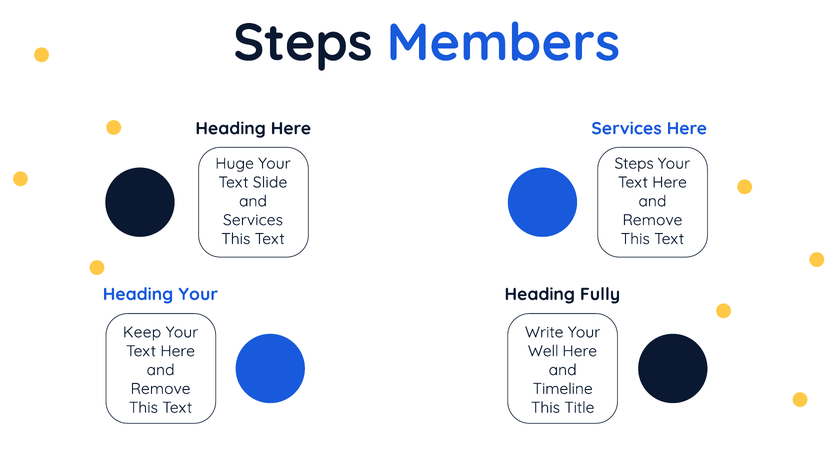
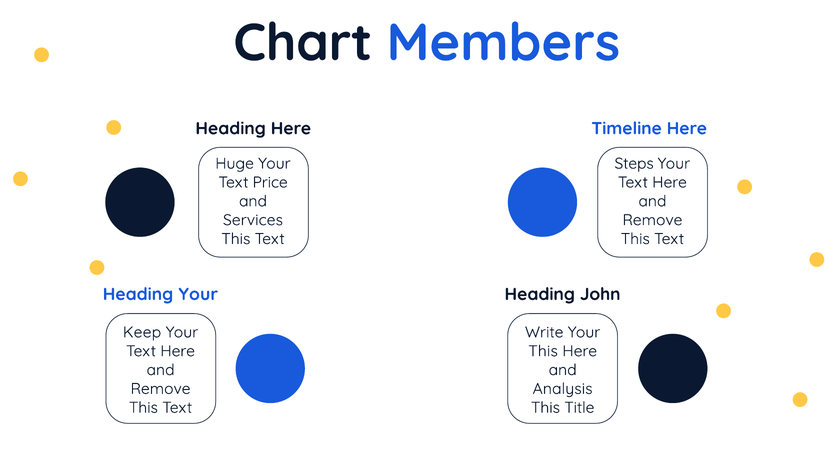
Steps at (303, 43): Steps -> Chart
Here Services: Services -> Timeline
Slide: Slide -> Price
Fully: Fully -> John
Well at (543, 351): Well -> This
Timeline: Timeline -> Analysis
